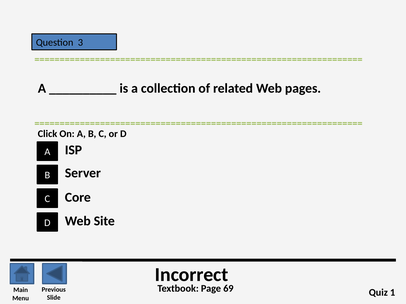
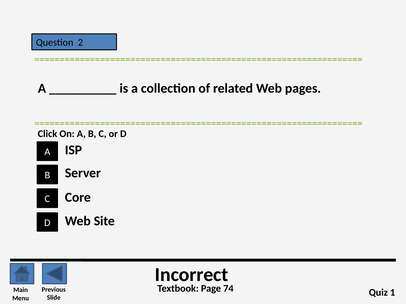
3: 3 -> 2
69: 69 -> 74
